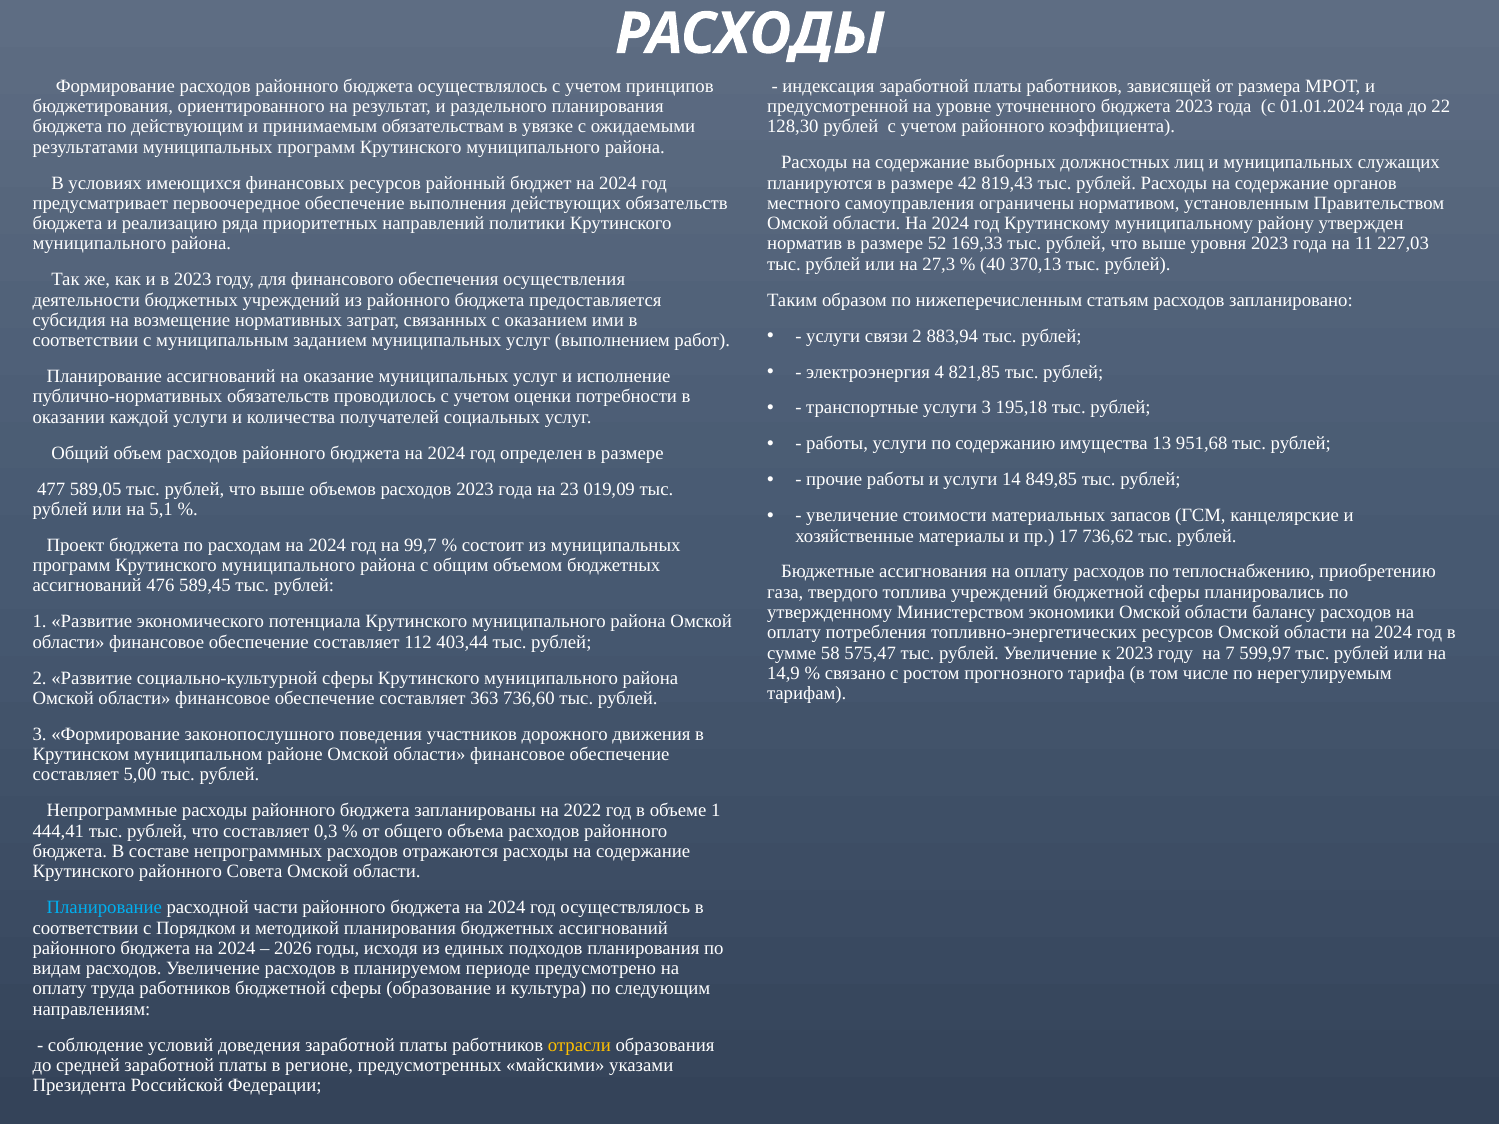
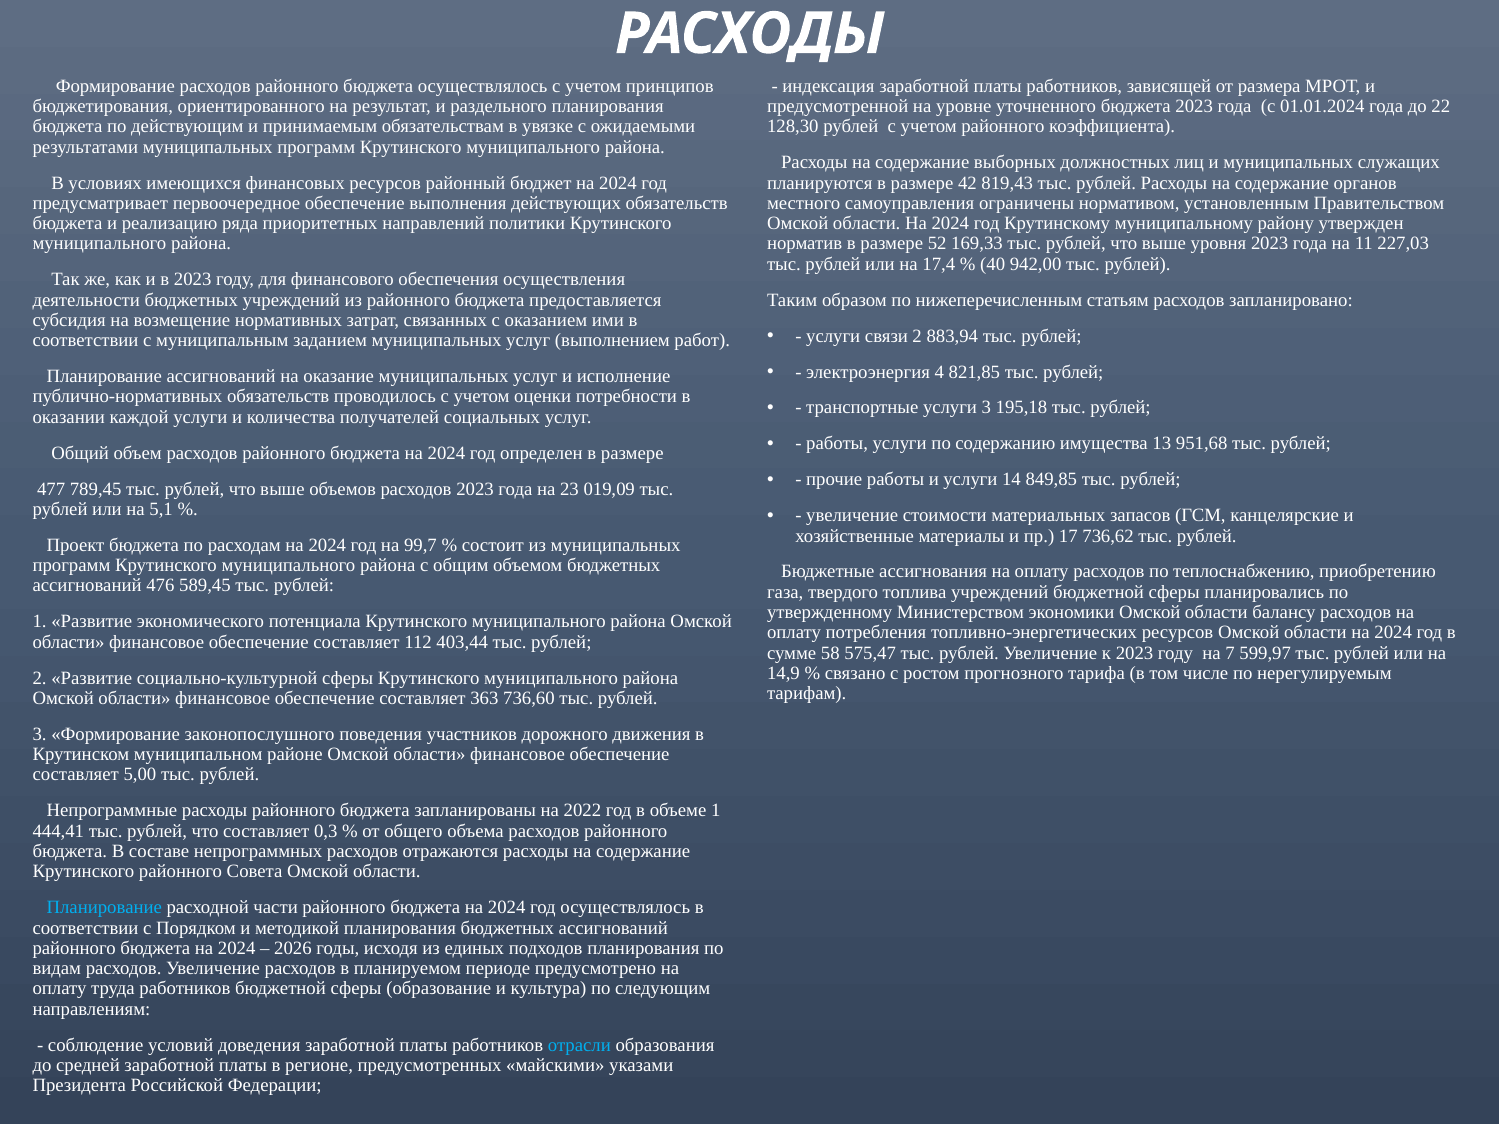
27,3: 27,3 -> 17,4
370,13: 370,13 -> 942,00
589,05: 589,05 -> 789,45
отрасли colour: yellow -> light blue
